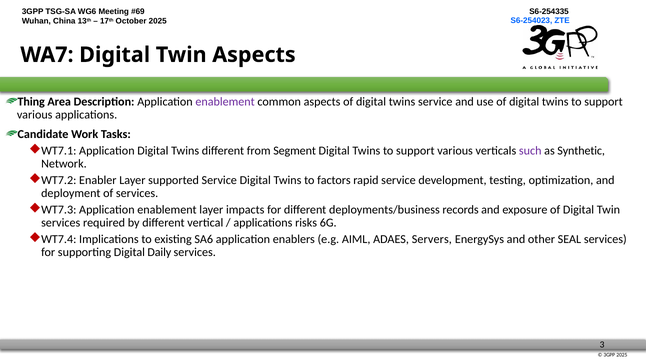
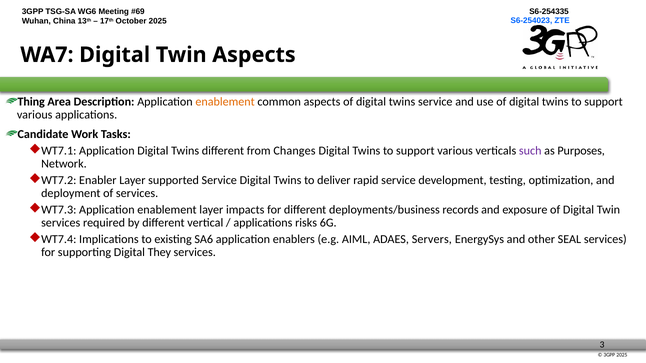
enablement at (225, 102) colour: purple -> orange
Segment: Segment -> Changes
Synthetic: Synthetic -> Purposes
factors: factors -> deliver
Daily: Daily -> They
